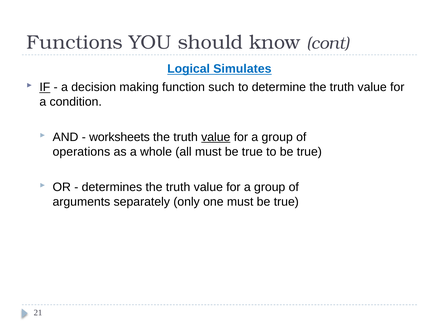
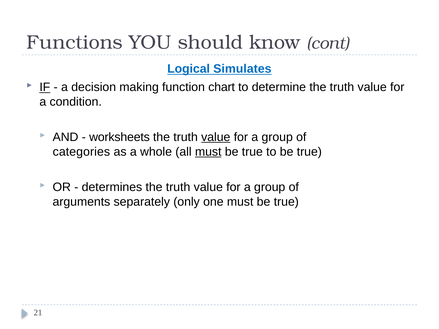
such: such -> chart
operations: operations -> categories
must at (208, 152) underline: none -> present
